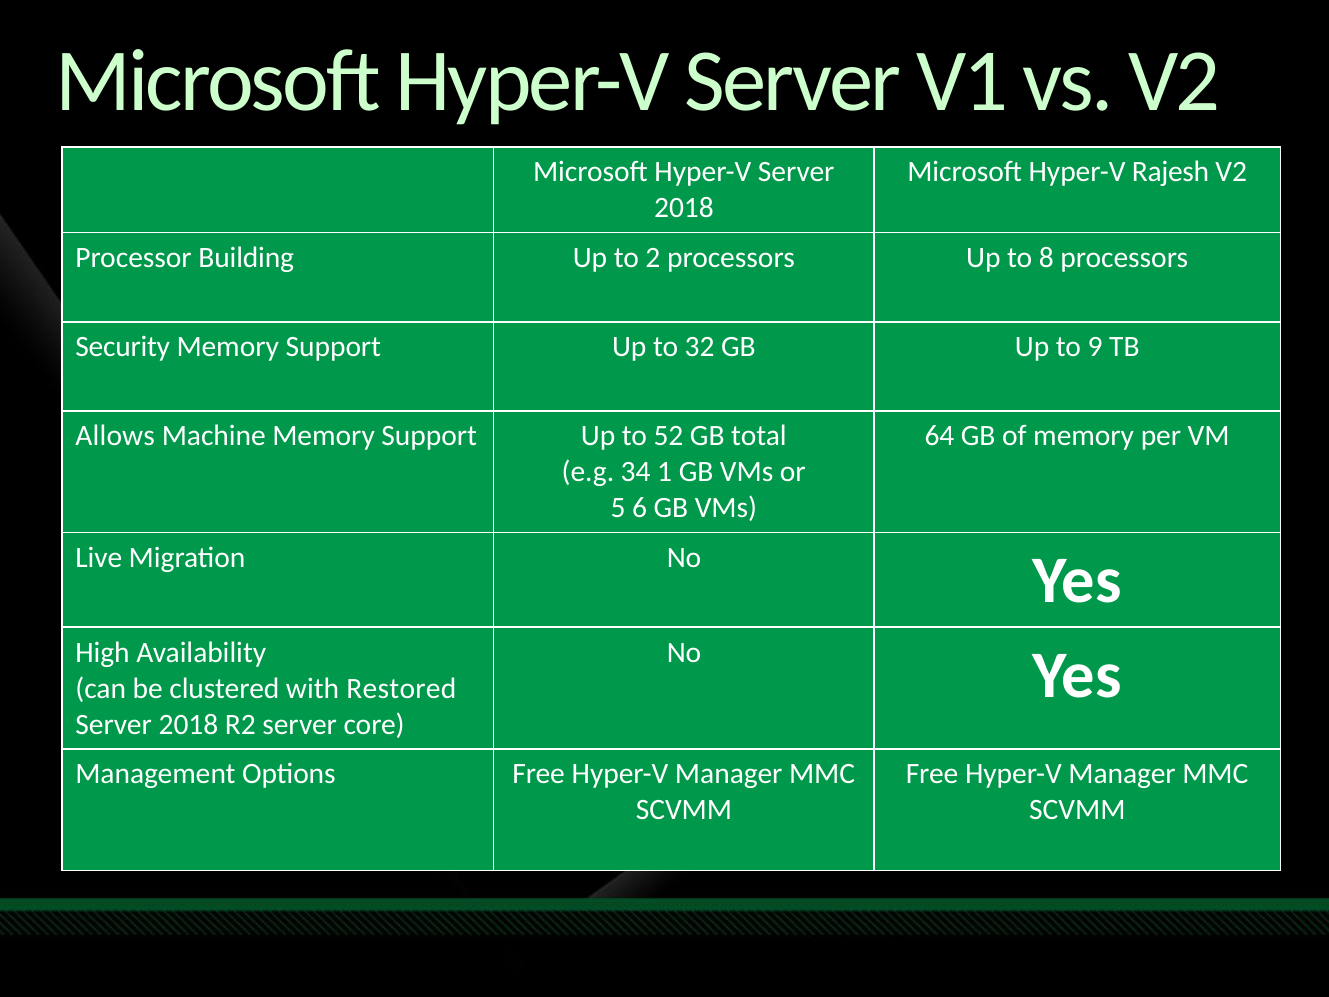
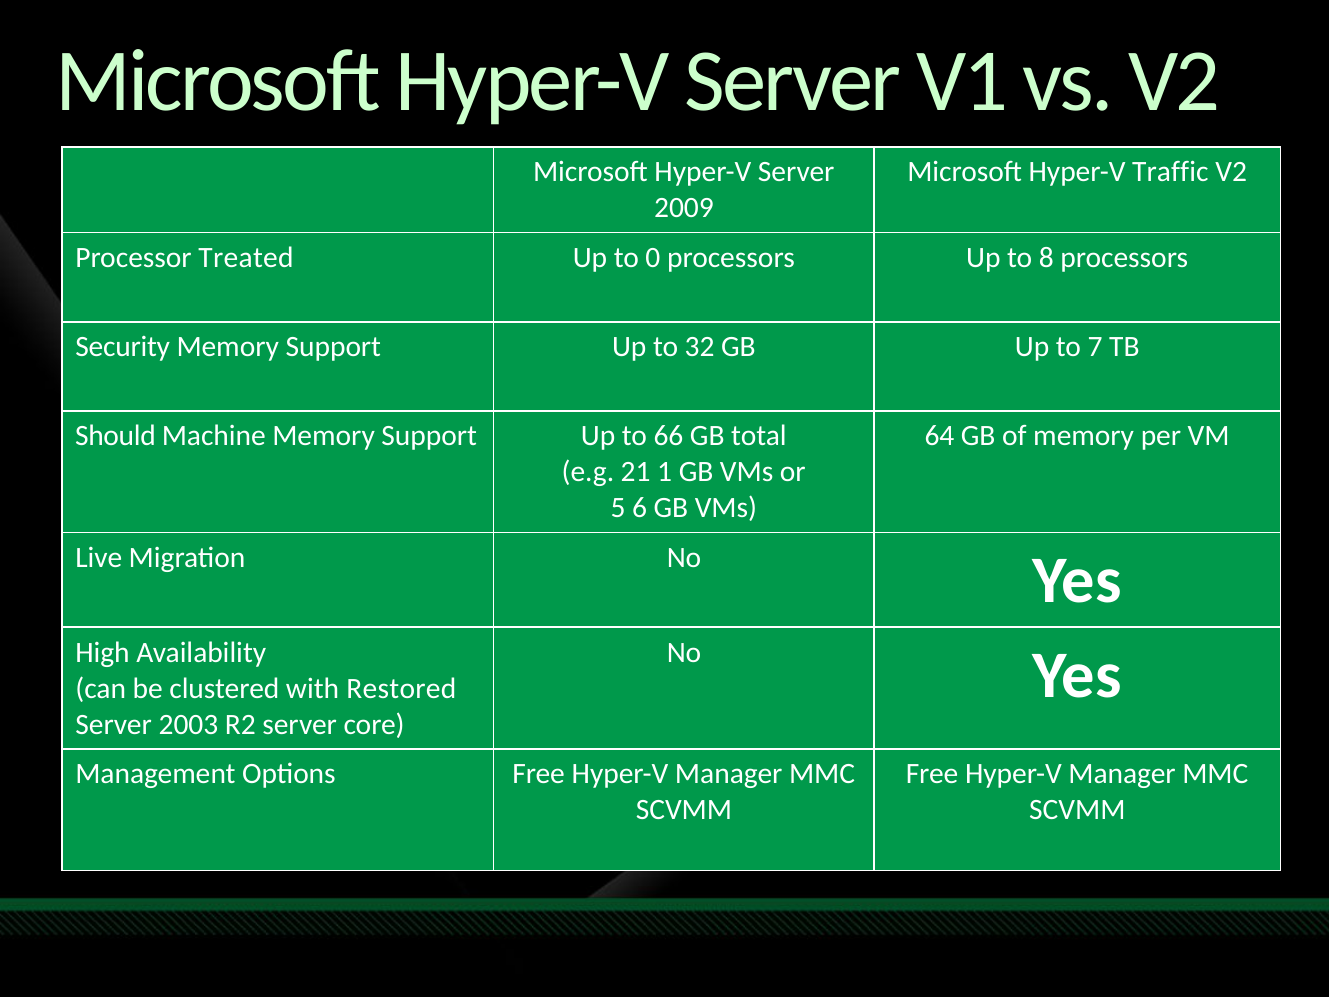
Rajesh: Rajesh -> Traffic
2018 at (684, 208): 2018 -> 2009
Building: Building -> Treated
2: 2 -> 0
9: 9 -> 7
Allows: Allows -> Should
52: 52 -> 66
34: 34 -> 21
2018 at (188, 724): 2018 -> 2003
